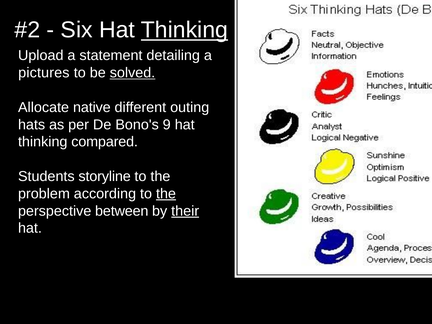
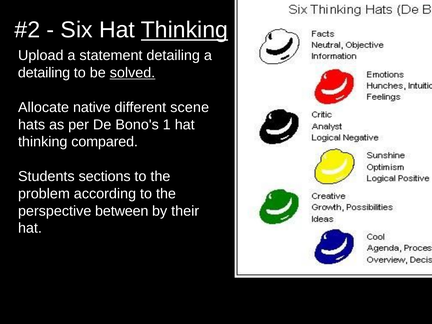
pictures at (44, 73): pictures -> detailing
outing: outing -> scene
9: 9 -> 1
storyline: storyline -> sections
the at (166, 194) underline: present -> none
their underline: present -> none
